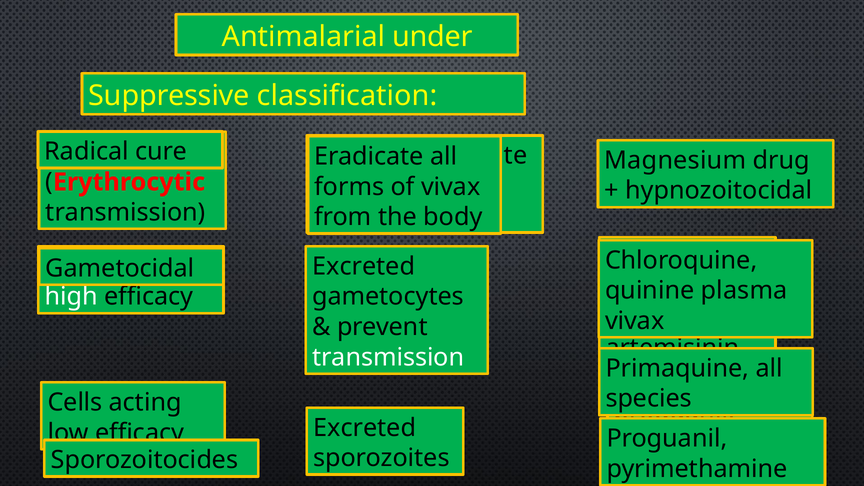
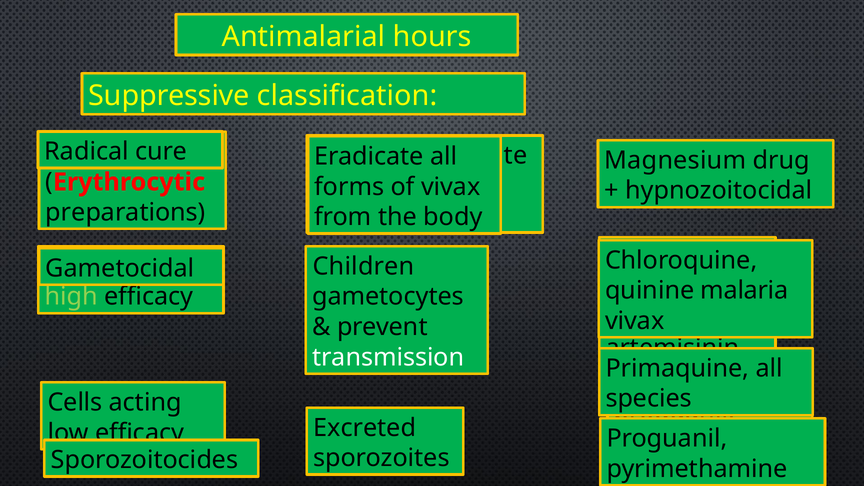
under: under -> hours
transmission at (125, 212): transmission -> preparations
Excreted at (364, 266): Excreted -> Children
plasma: plasma -> malaria
high colour: white -> light green
